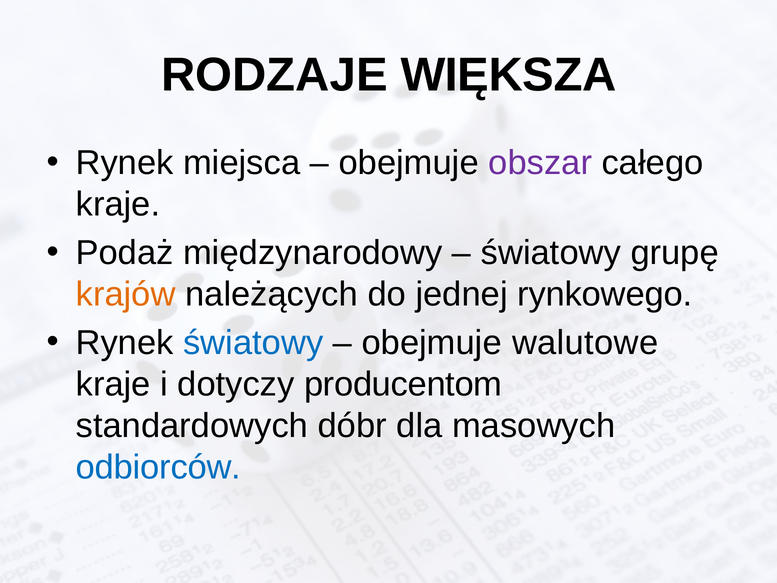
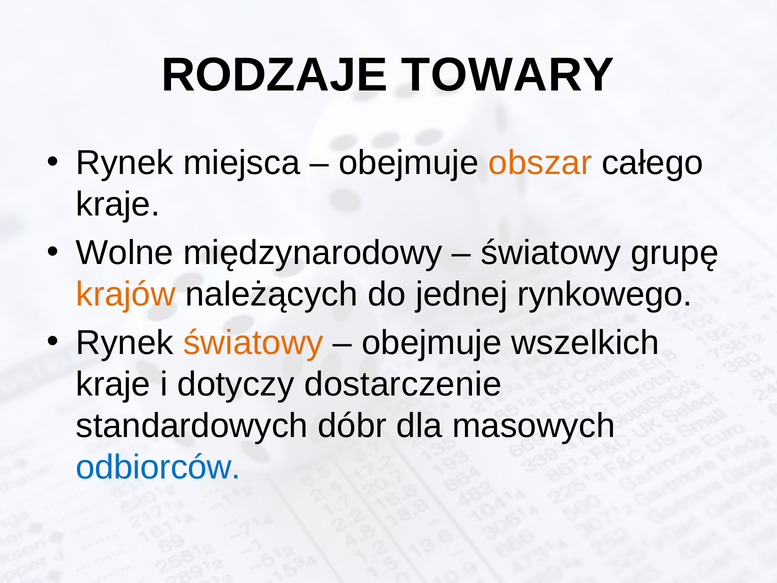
WIĘKSZA: WIĘKSZA -> TOWARY
obszar colour: purple -> orange
Podaż: Podaż -> Wolne
światowy at (253, 343) colour: blue -> orange
walutowe: walutowe -> wszelkich
producentom: producentom -> dostarczenie
